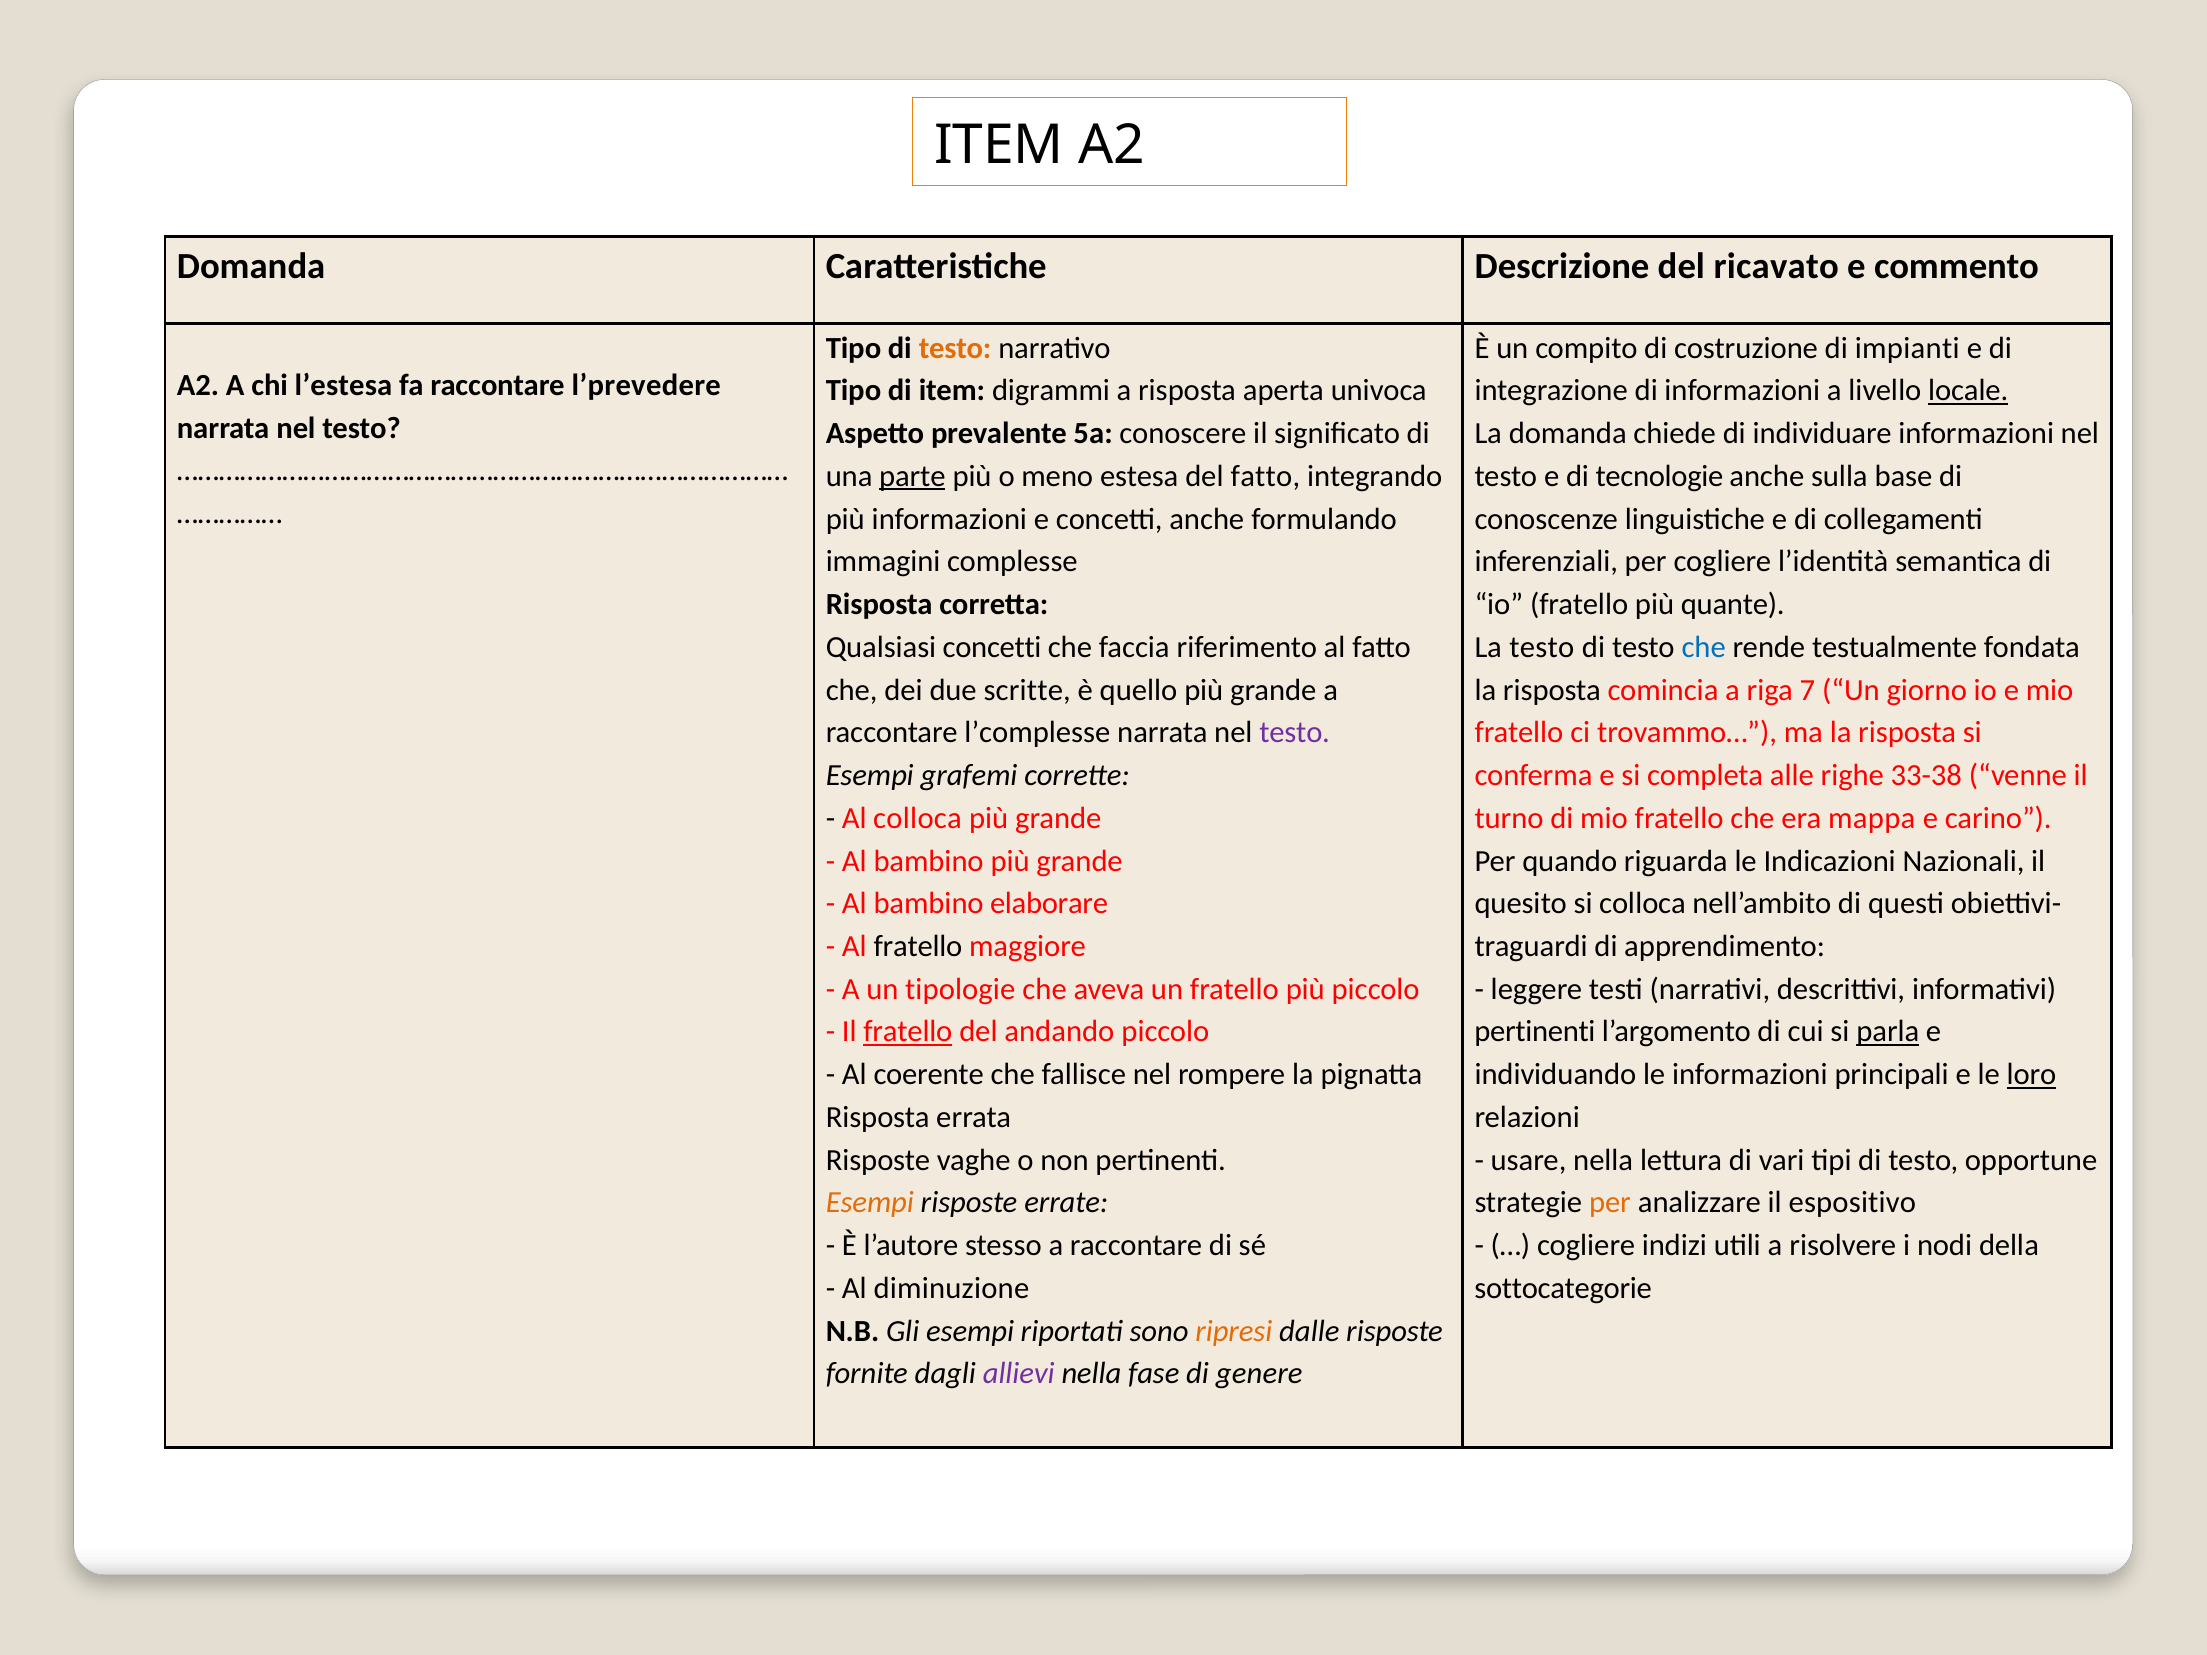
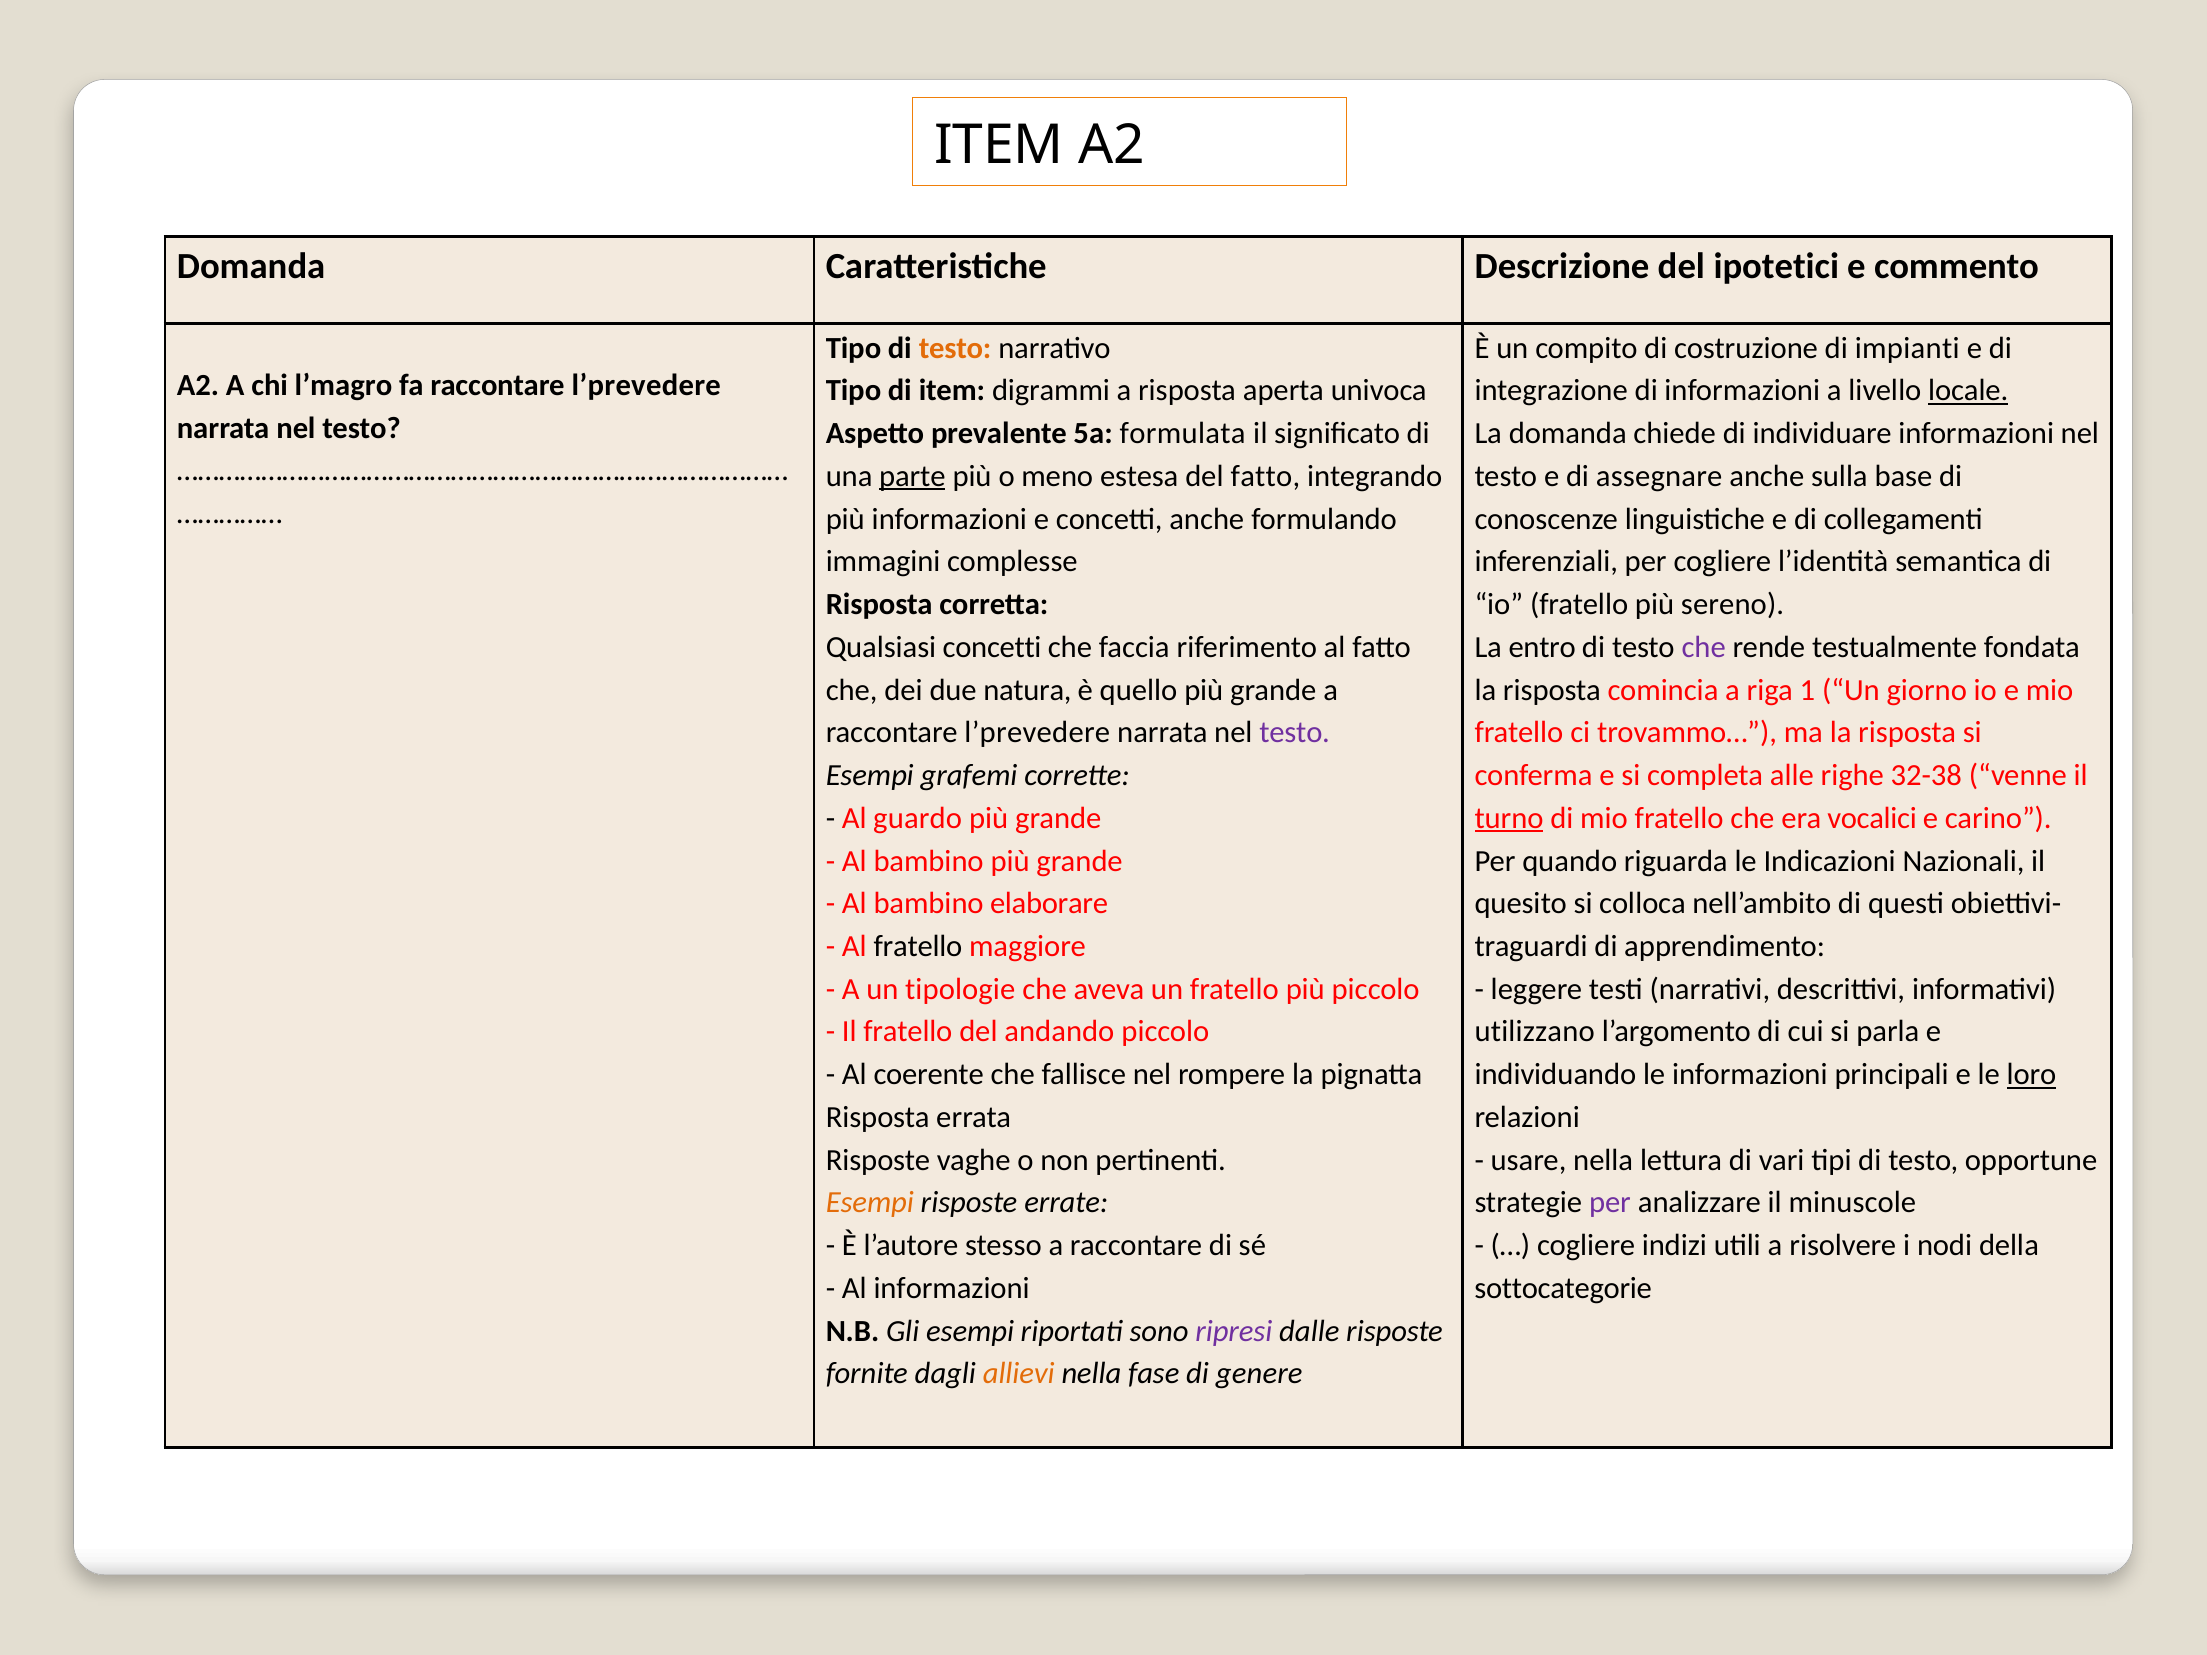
ricavato: ricavato -> ipotetici
l’estesa: l’estesa -> l’magro
conoscere: conoscere -> formulata
tecnologie: tecnologie -> assegnare
quante: quante -> sereno
La testo: testo -> entro
che at (1704, 647) colour: blue -> purple
scritte: scritte -> natura
7: 7 -> 1
l’complesse at (1037, 733): l’complesse -> l’prevedere
33-38: 33-38 -> 32-38
Al colloca: colloca -> guardo
turno underline: none -> present
mappa: mappa -> vocalici
fratello at (908, 1032) underline: present -> none
pertinenti at (1535, 1032): pertinenti -> utilizzano
parla underline: present -> none
per at (1610, 1203) colour: orange -> purple
espositivo: espositivo -> minuscole
Al diminuzione: diminuzione -> informazioni
ripresi colour: orange -> purple
allievi colour: purple -> orange
